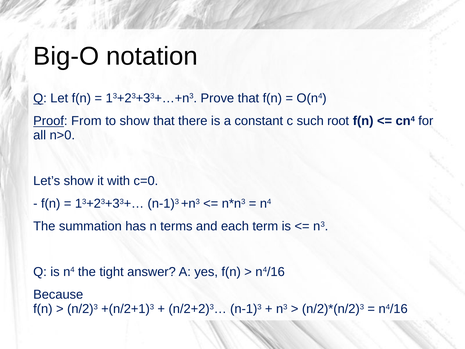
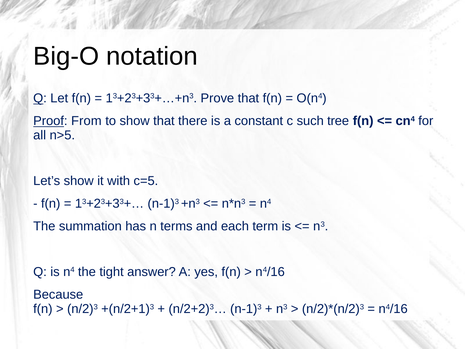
root: root -> tree
n>0: n>0 -> n>5
c=0: c=0 -> c=5
